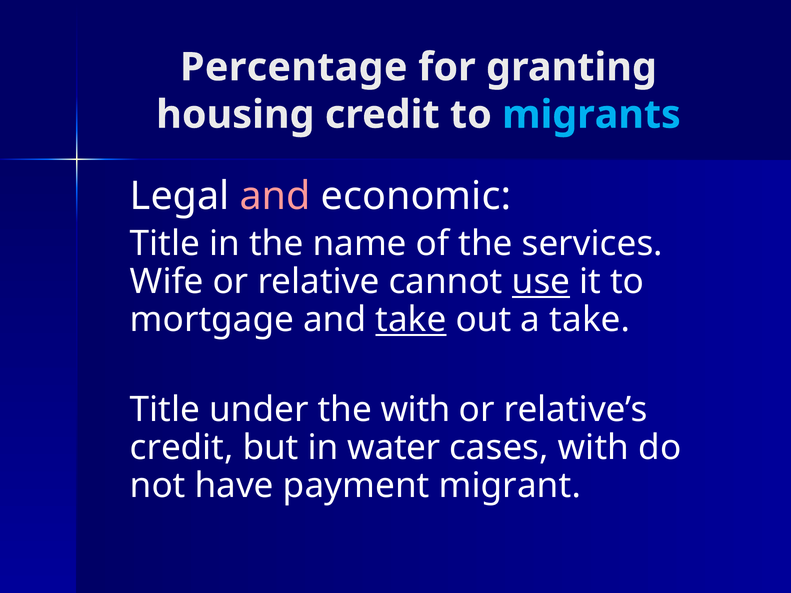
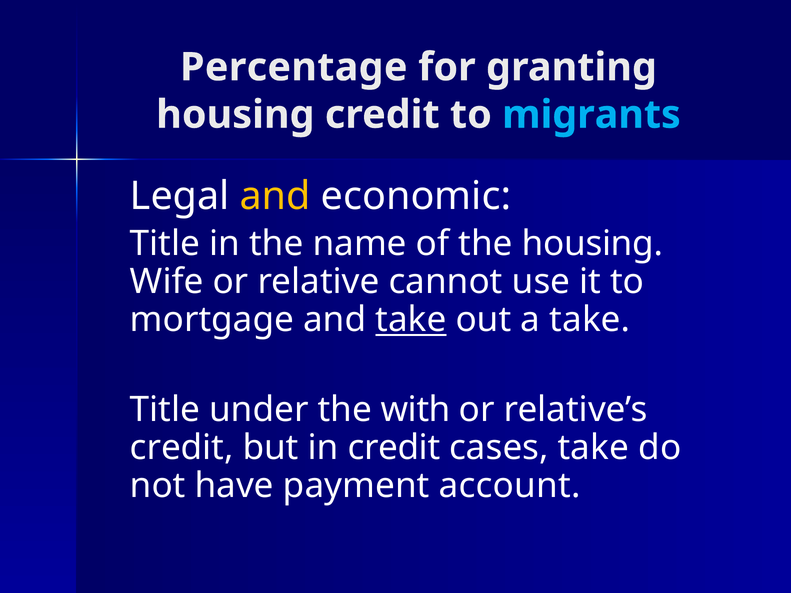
and at (275, 196) colour: pink -> yellow
the services: services -> housing
use underline: present -> none
in water: water -> credit
cases with: with -> take
migrant: migrant -> account
